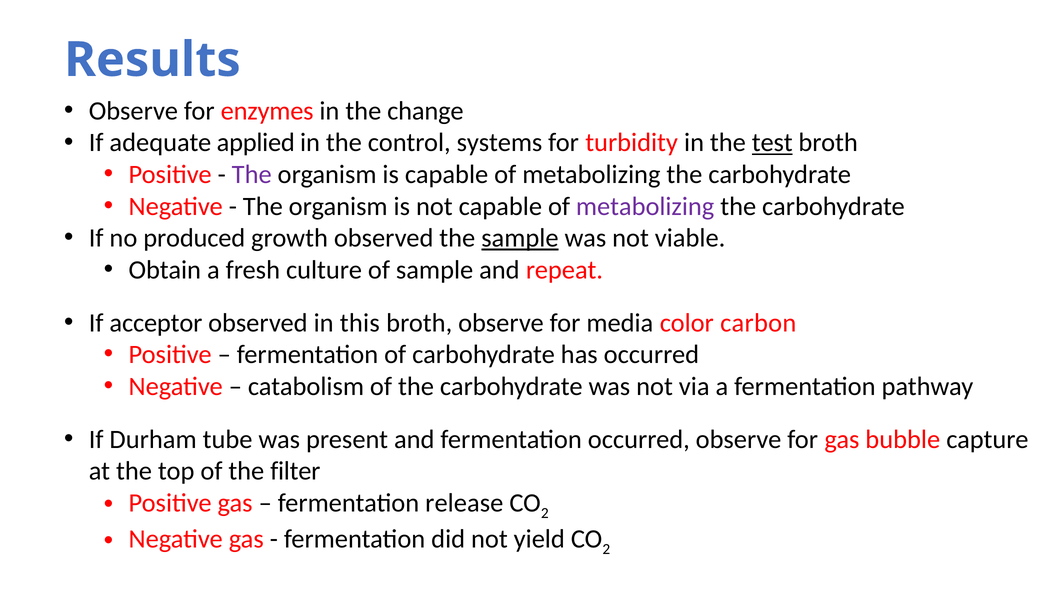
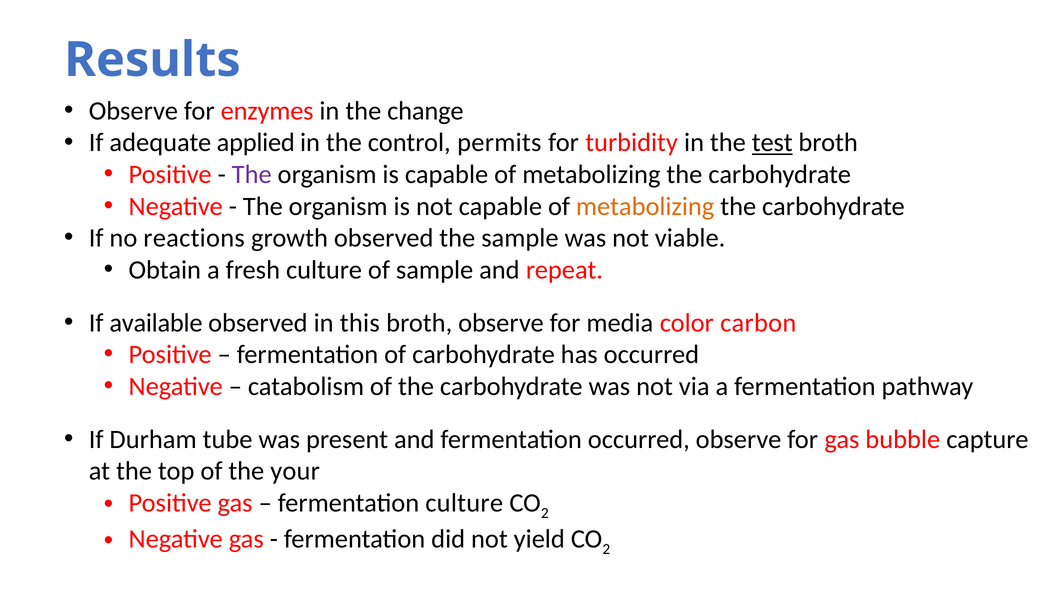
systems: systems -> permits
metabolizing at (645, 206) colour: purple -> orange
produced: produced -> reactions
sample at (520, 238) underline: present -> none
acceptor: acceptor -> available
filter: filter -> your
fermentation release: release -> culture
